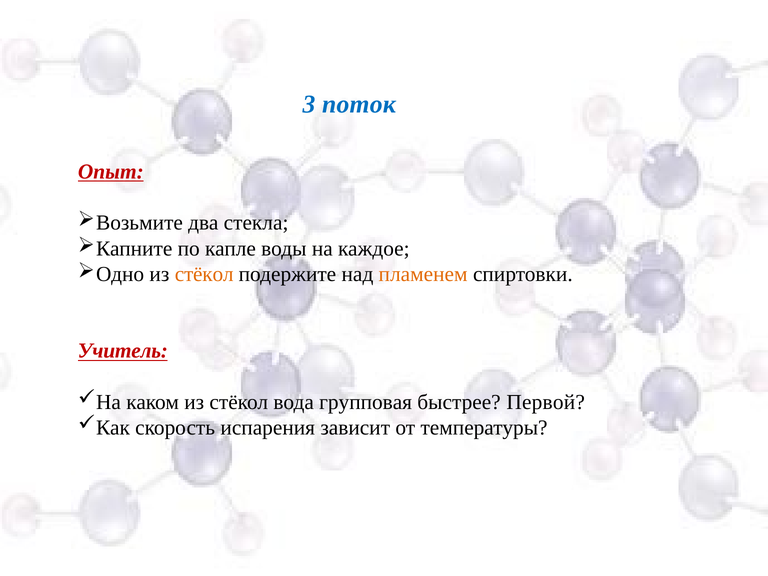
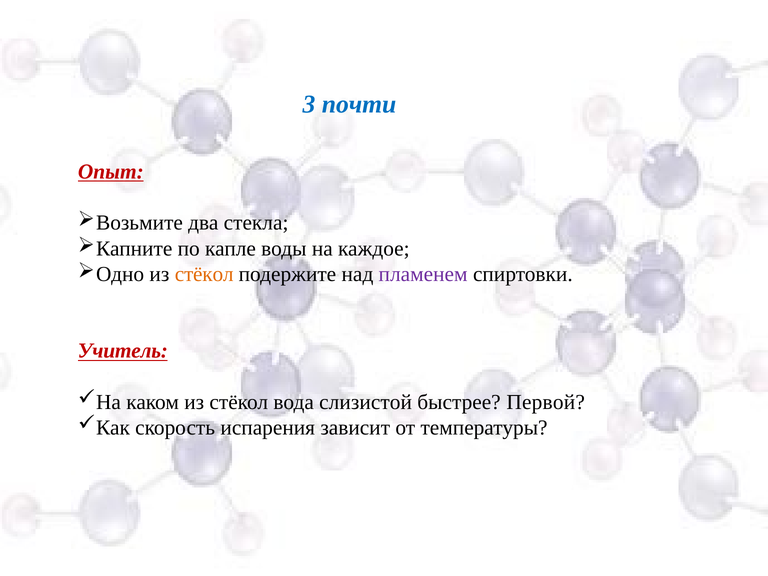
поток: поток -> почти
пламенем colour: orange -> purple
групповая: групповая -> слизистой
